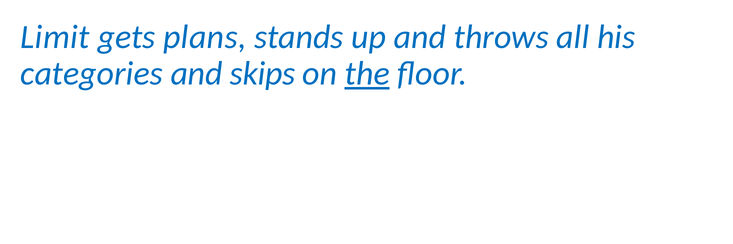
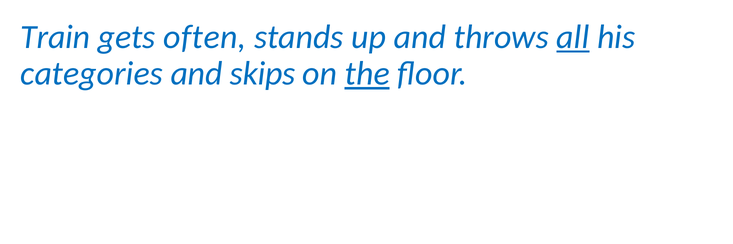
Limit: Limit -> Train
plans: plans -> often
all underline: none -> present
